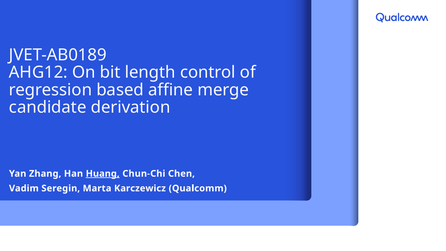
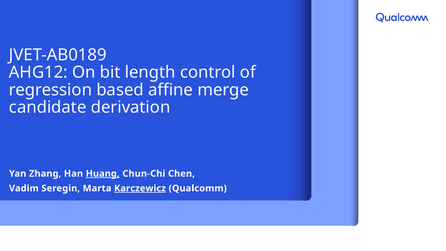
Karczewicz underline: none -> present
